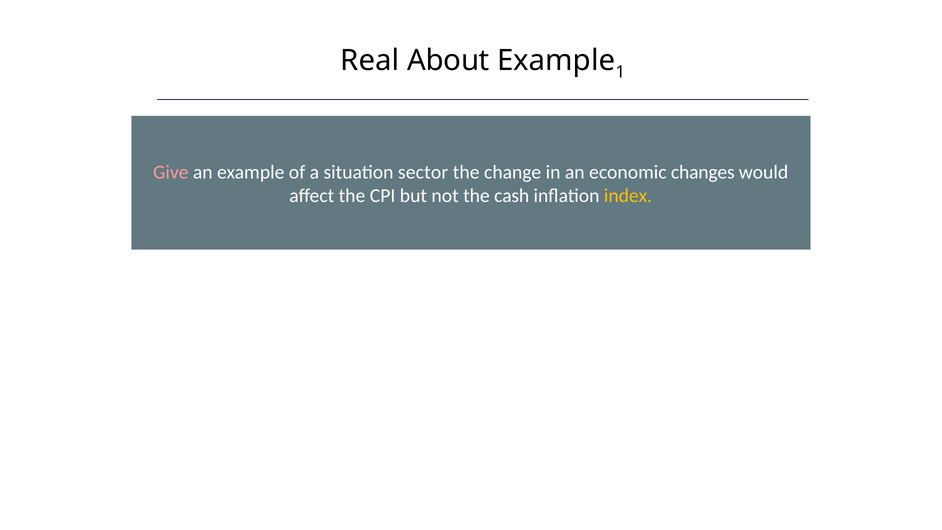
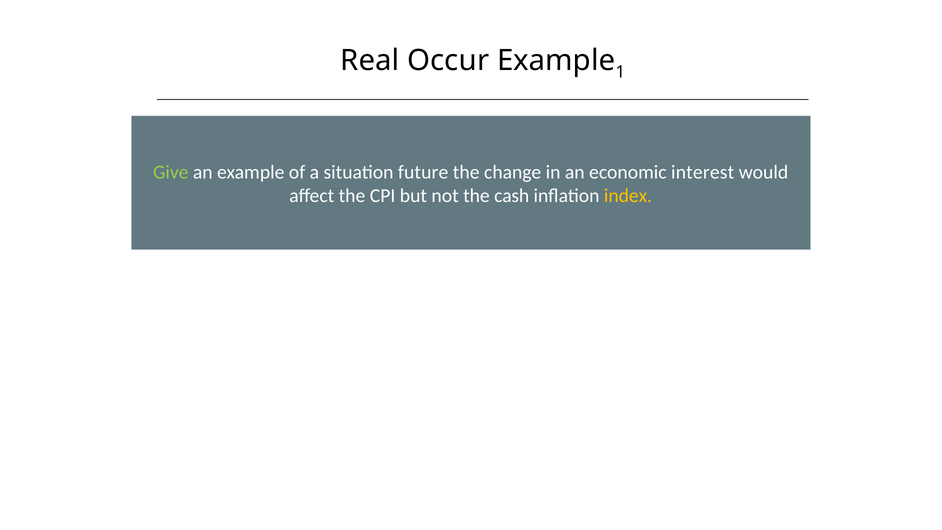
About: About -> Occur
Give colour: pink -> light green
sector: sector -> future
changes: changes -> interest
